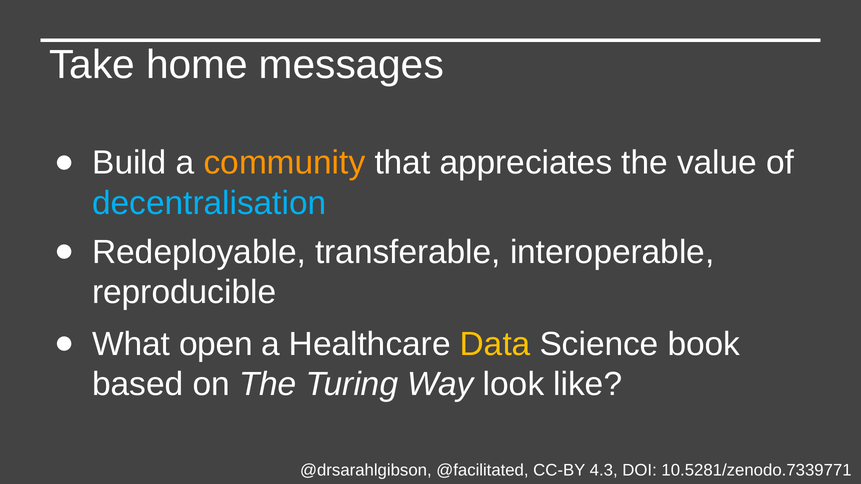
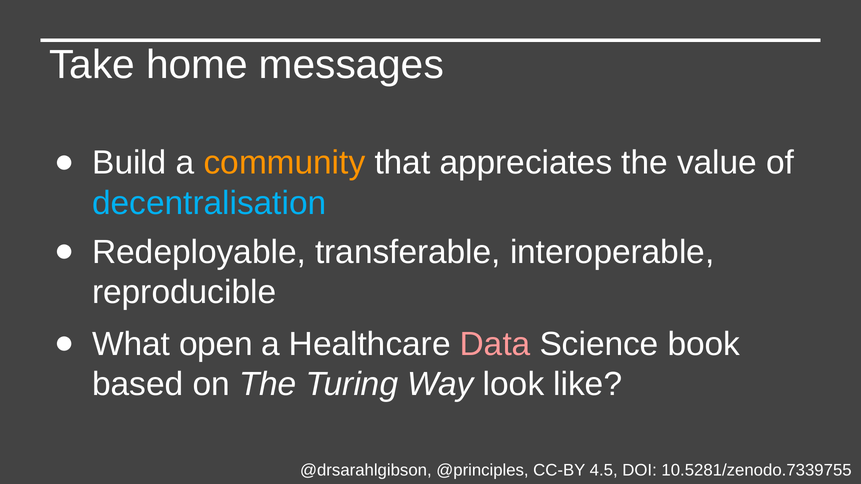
Data colour: yellow -> pink
@facilitated: @facilitated -> @principles
4.3: 4.3 -> 4.5
10.5281/zenodo.7339771: 10.5281/zenodo.7339771 -> 10.5281/zenodo.7339755
